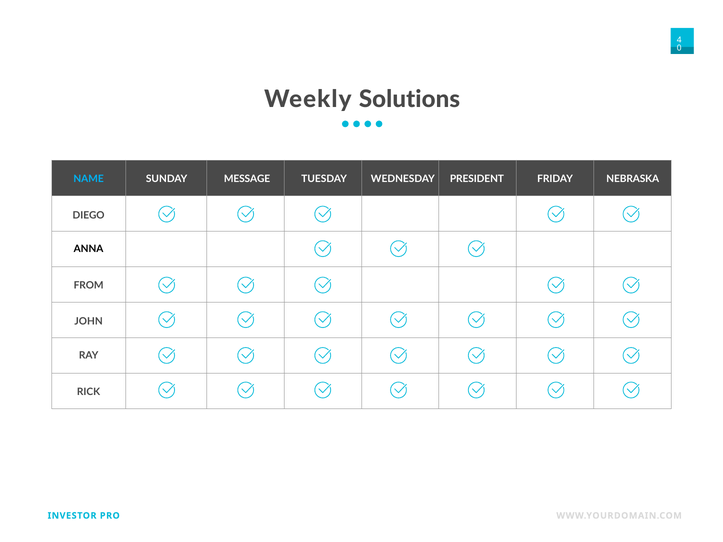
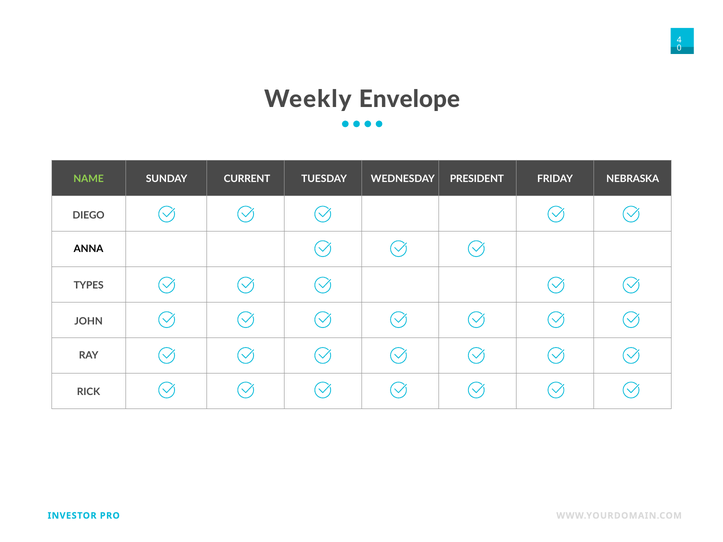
Solutions: Solutions -> Envelope
NAME colour: light blue -> light green
MESSAGE: MESSAGE -> CURRENT
FROM: FROM -> TYPES
